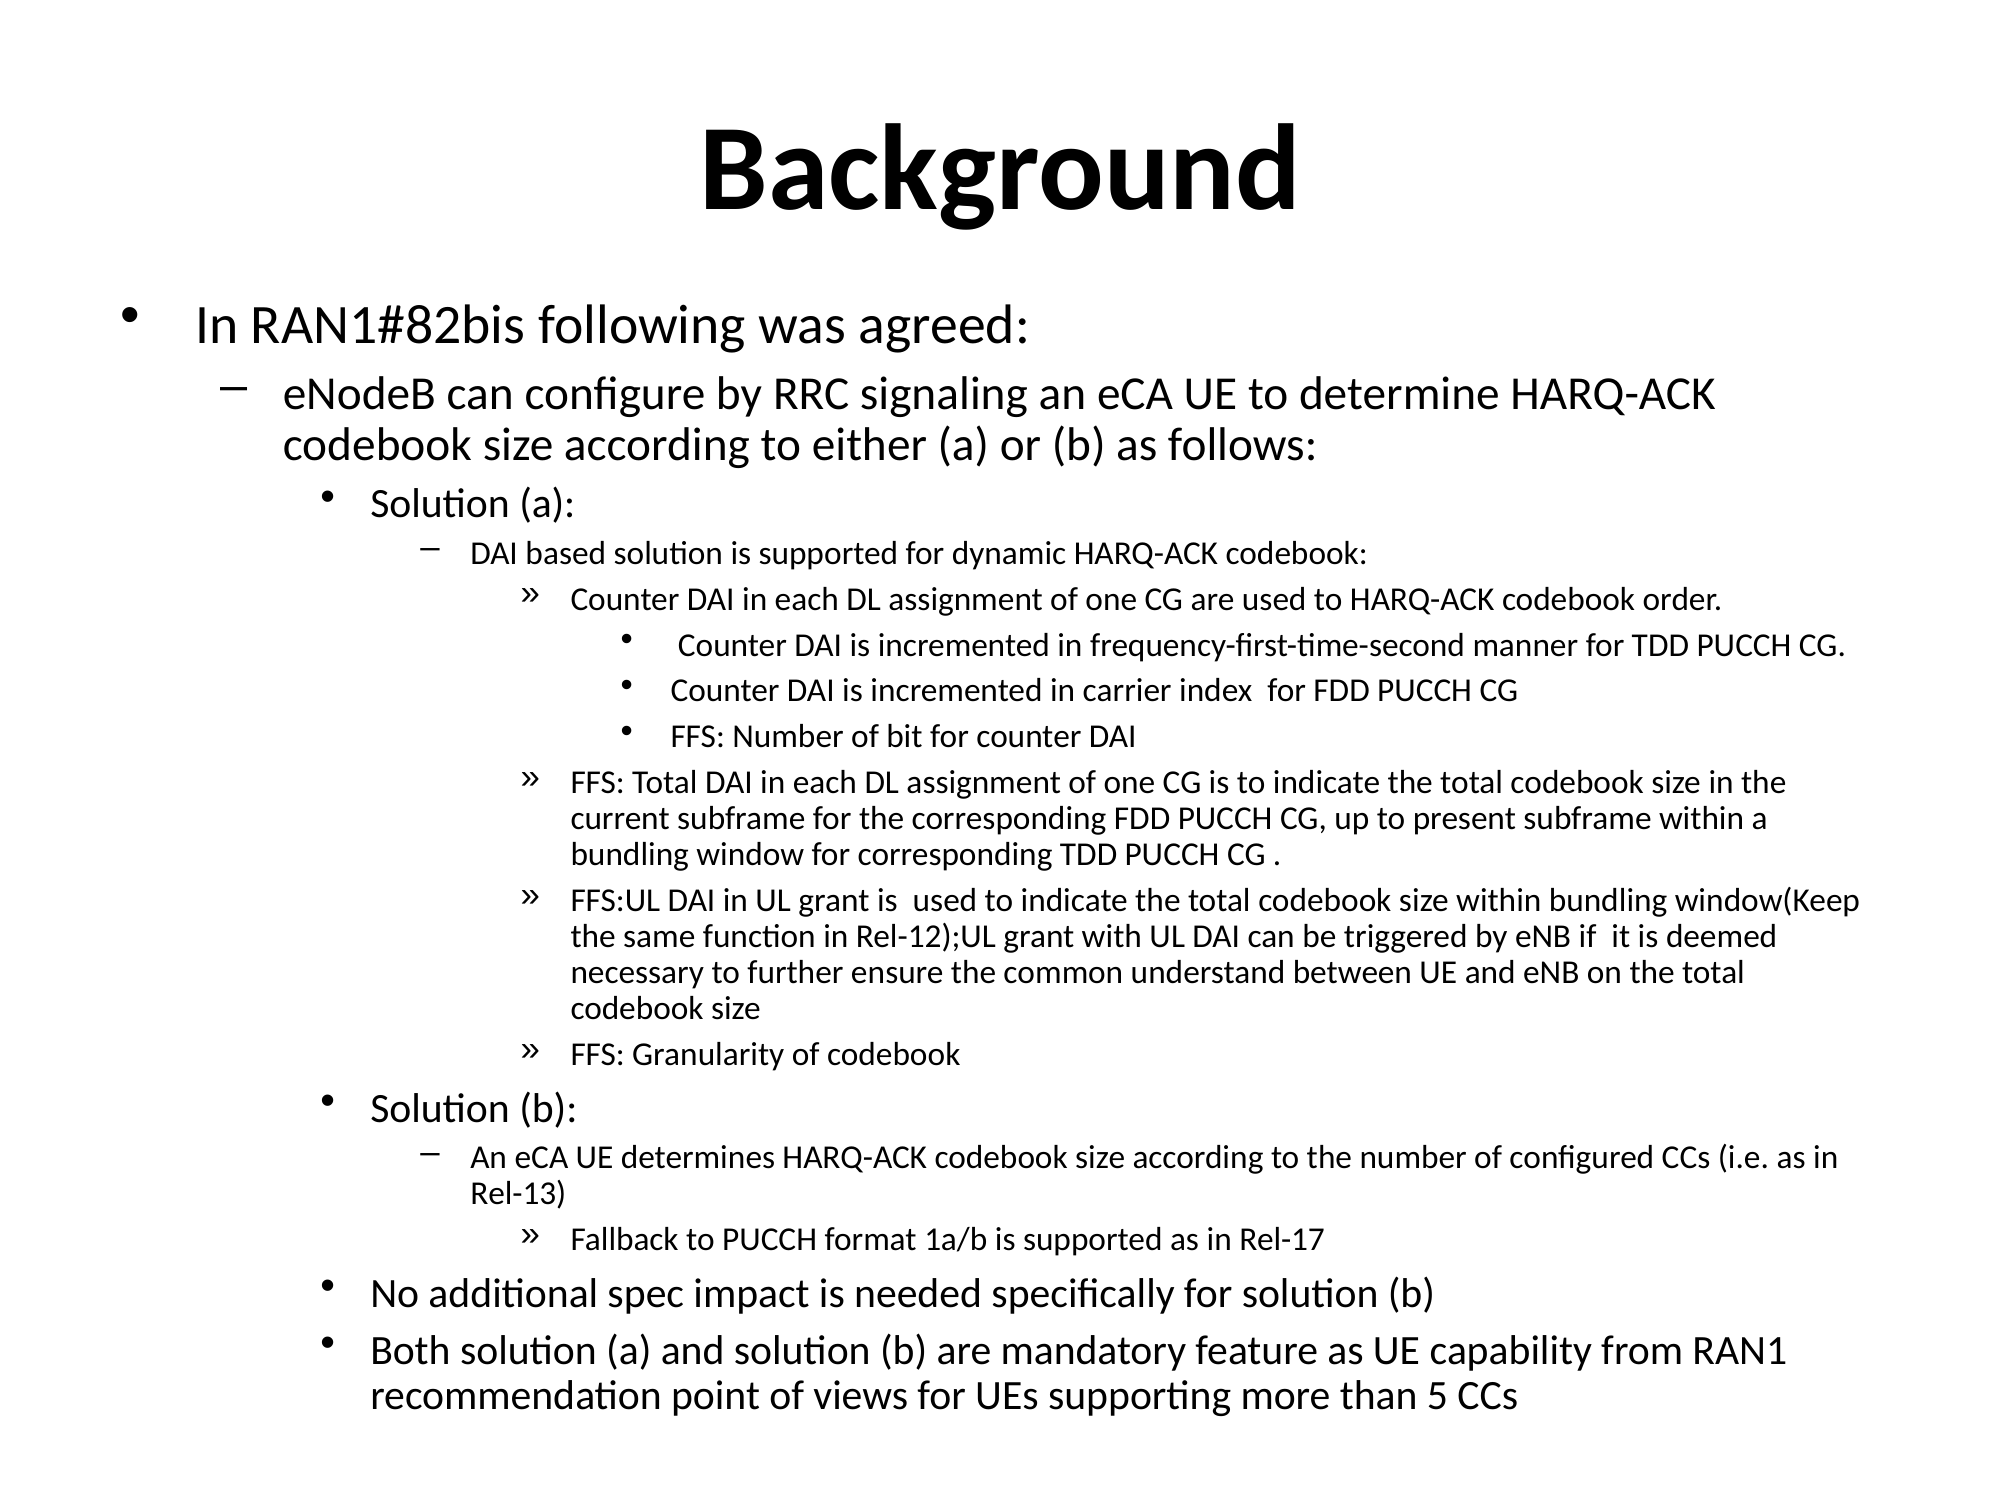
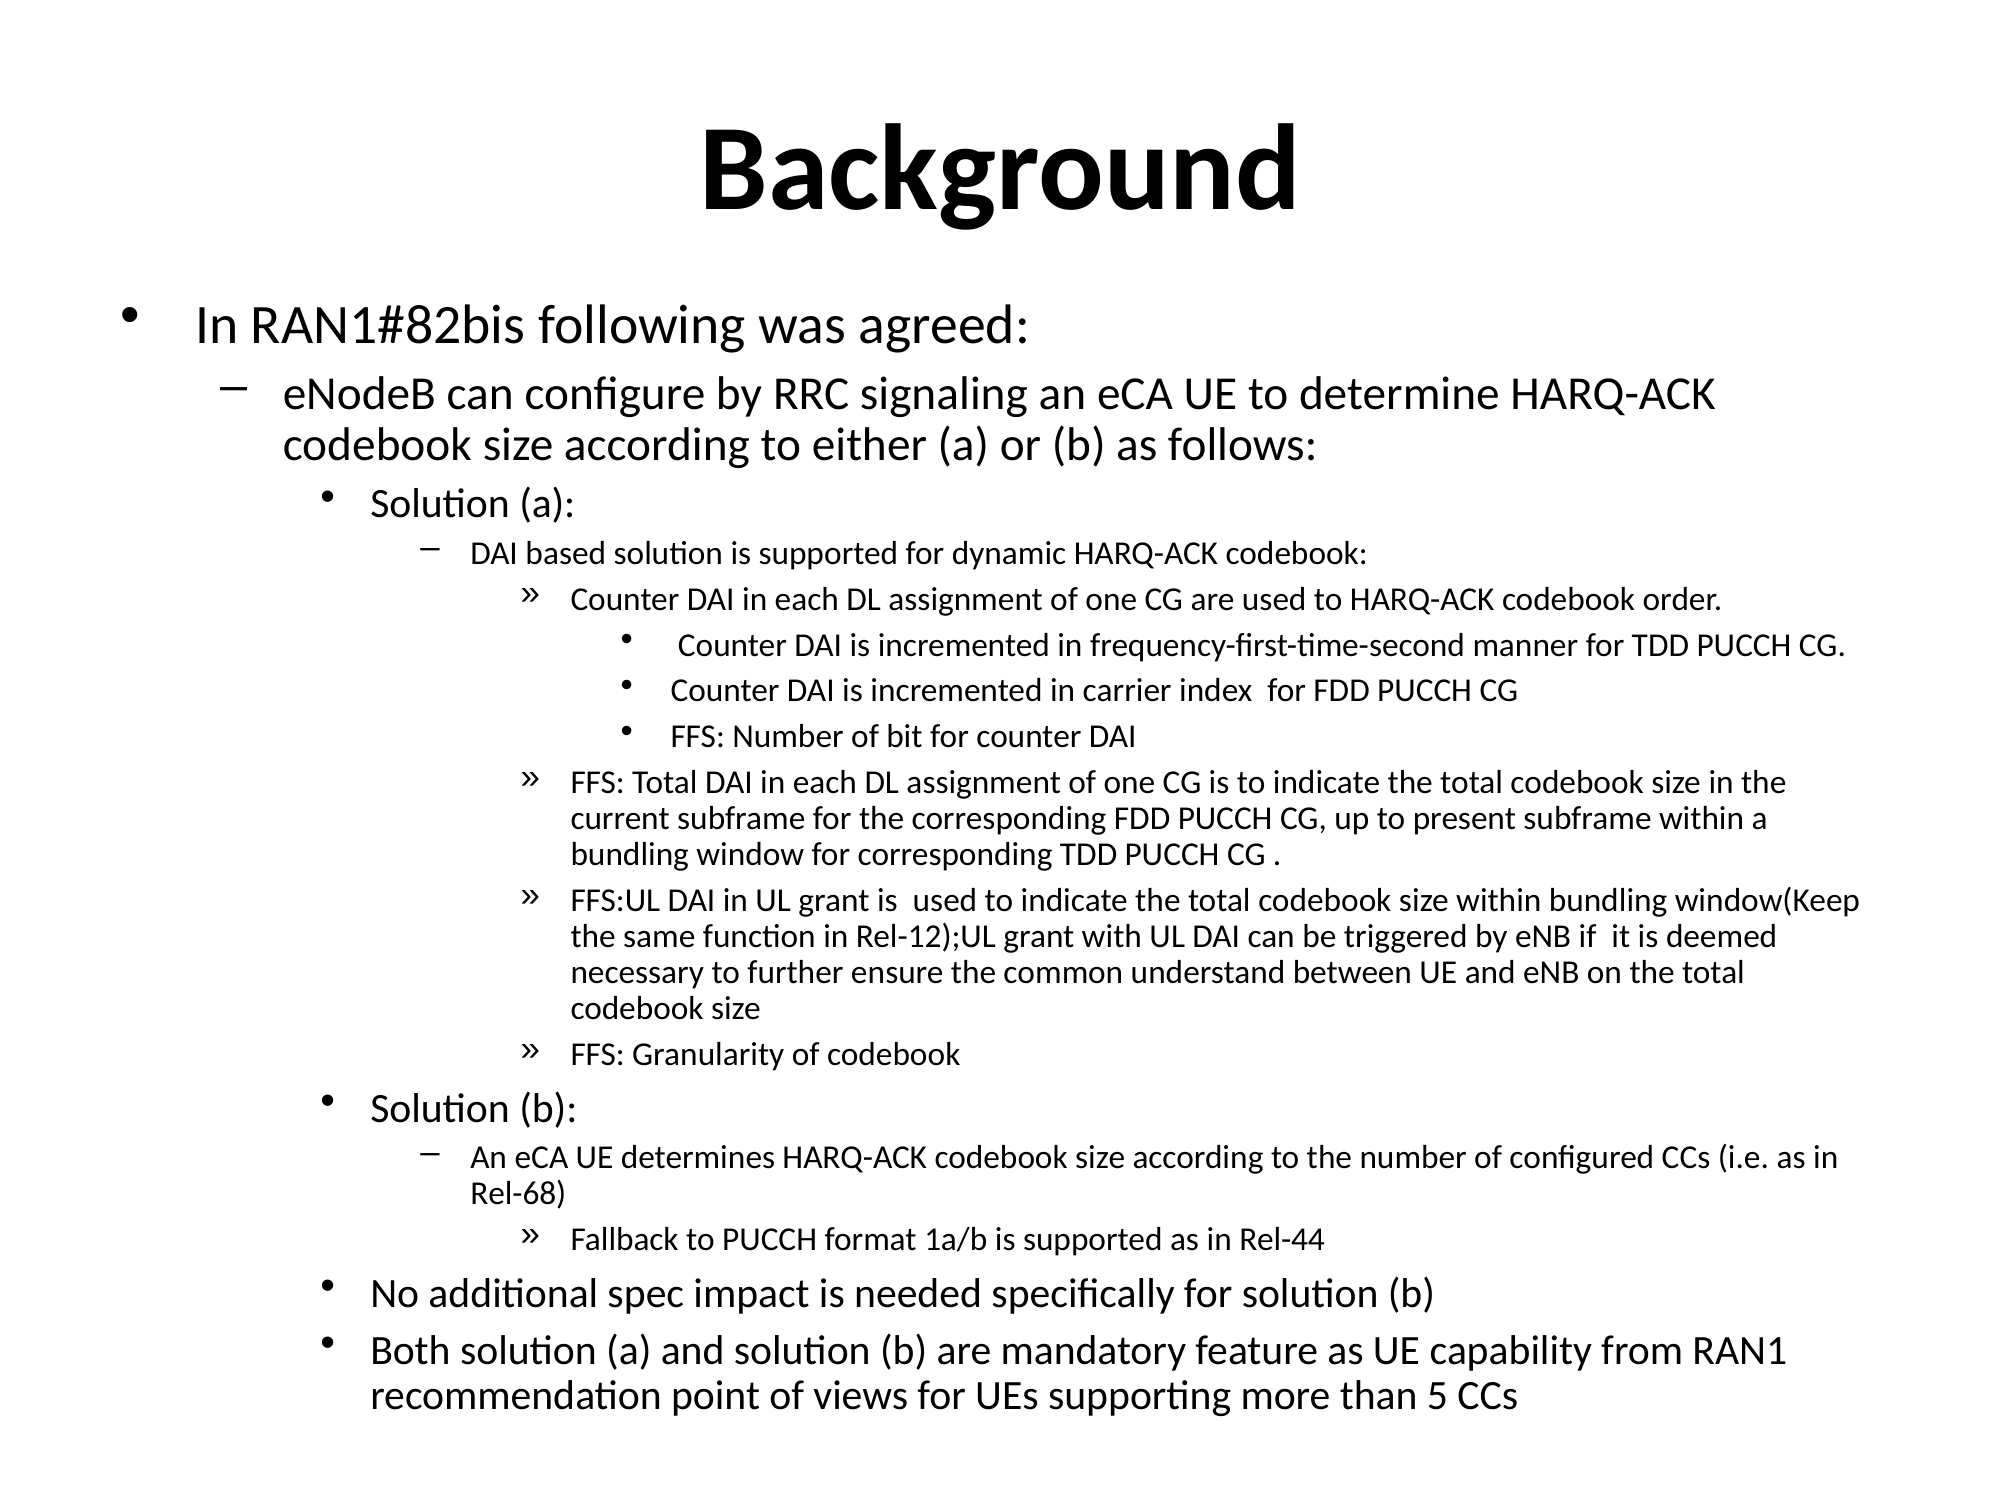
Rel-13: Rel-13 -> Rel-68
Rel-17: Rel-17 -> Rel-44
